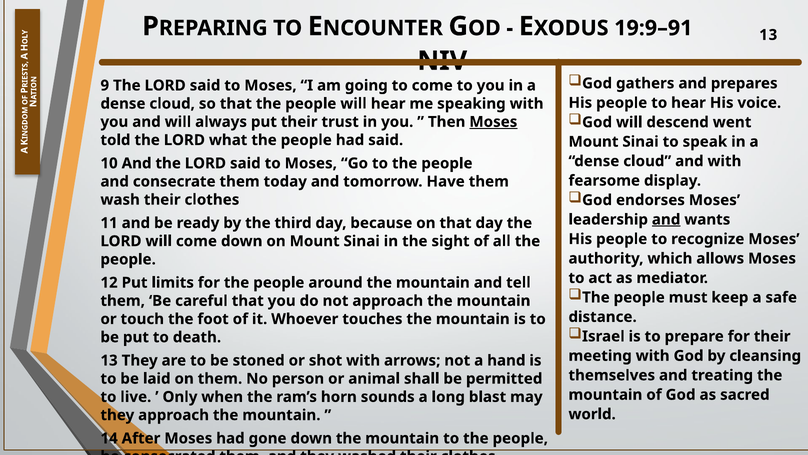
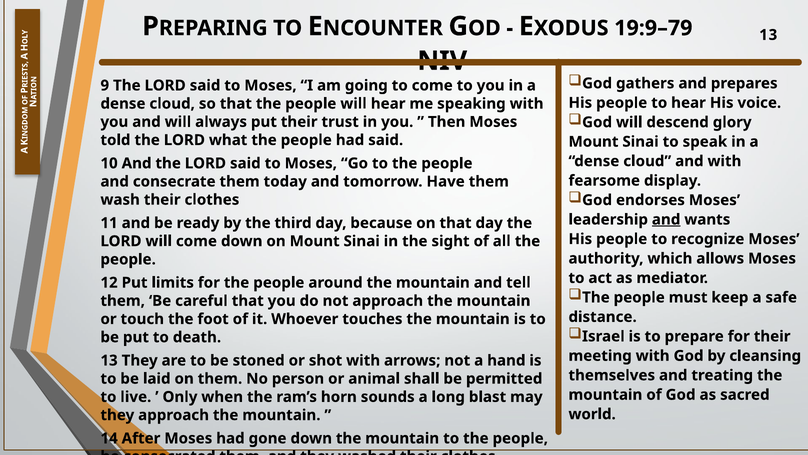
19:9–91: 19:9–91 -> 19:9–79
went: went -> glory
Moses at (493, 122) underline: present -> none
